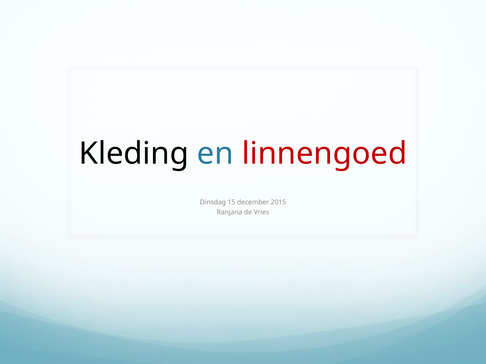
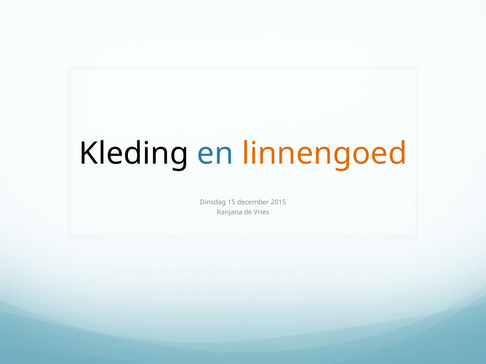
linnengoed colour: red -> orange
